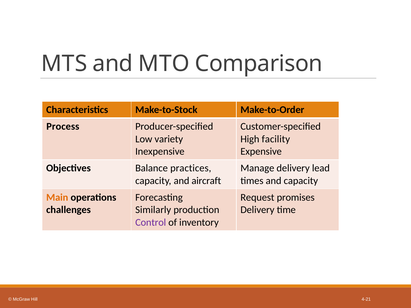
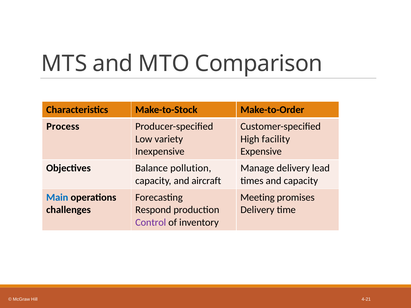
practices: practices -> pollution
Main colour: orange -> blue
Request: Request -> Meeting
Similarly: Similarly -> Respond
